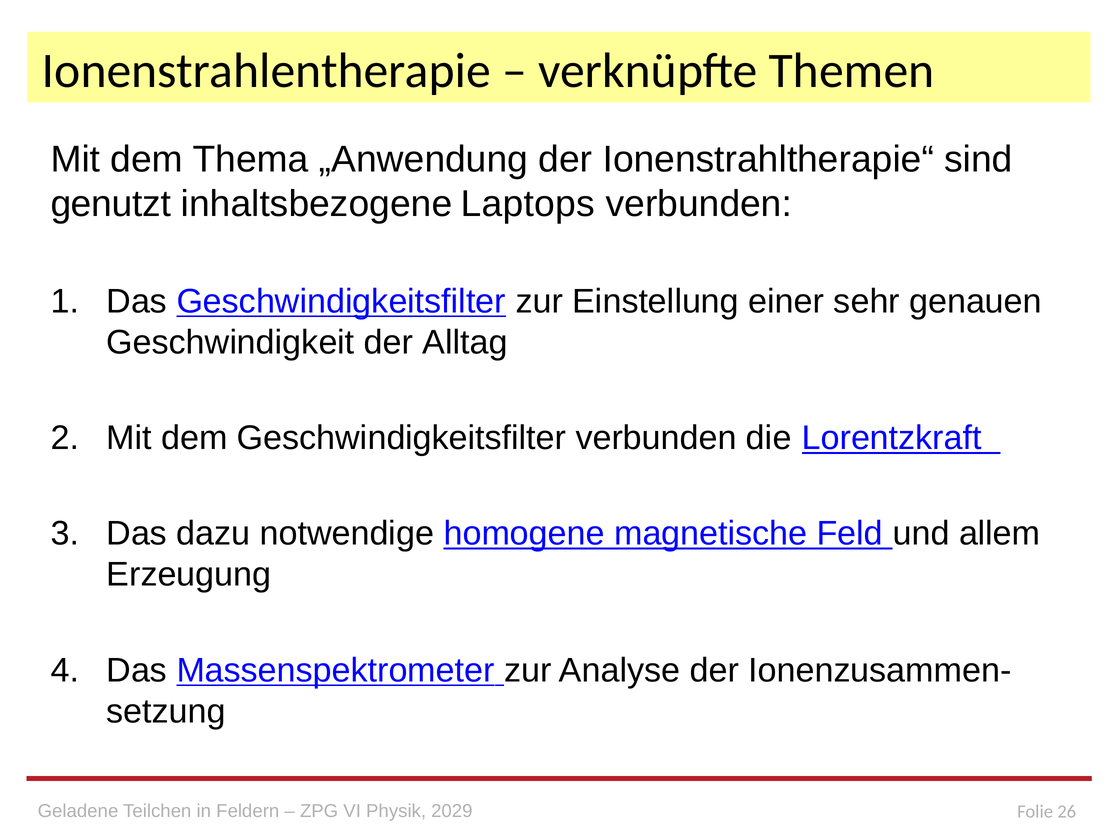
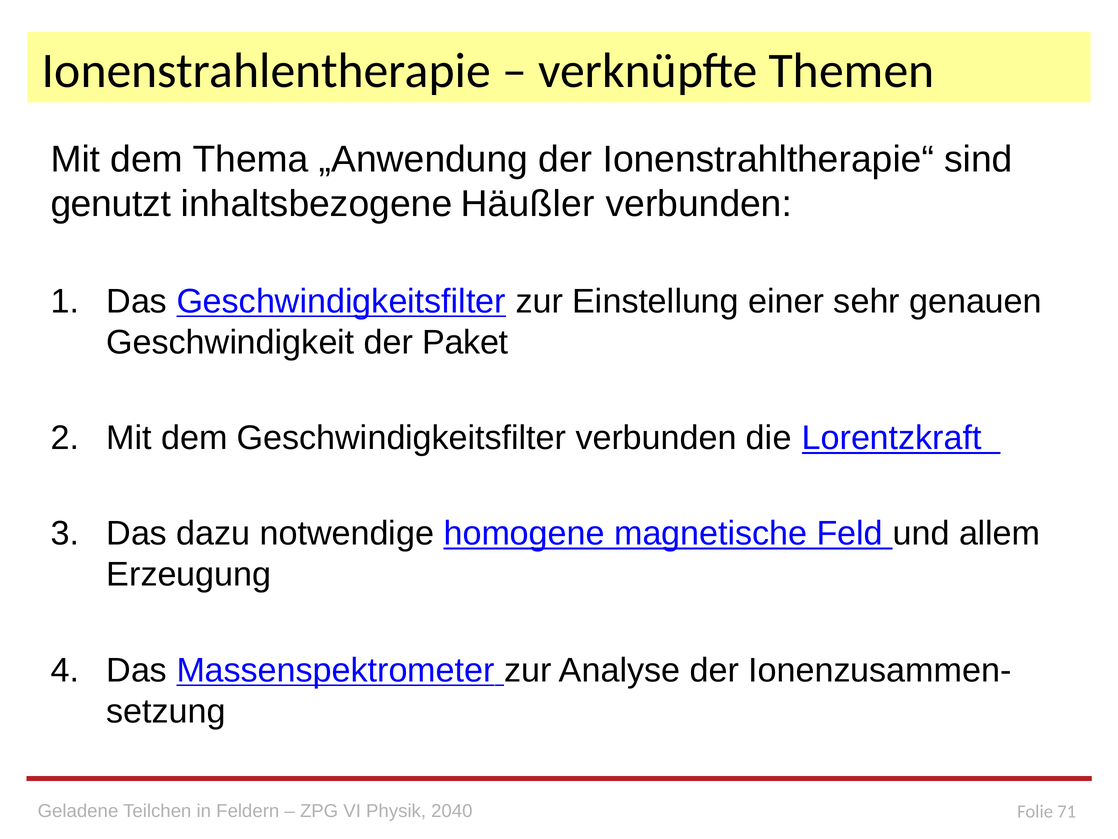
Laptops: Laptops -> Häußler
Alltag: Alltag -> Paket
2029: 2029 -> 2040
26: 26 -> 71
